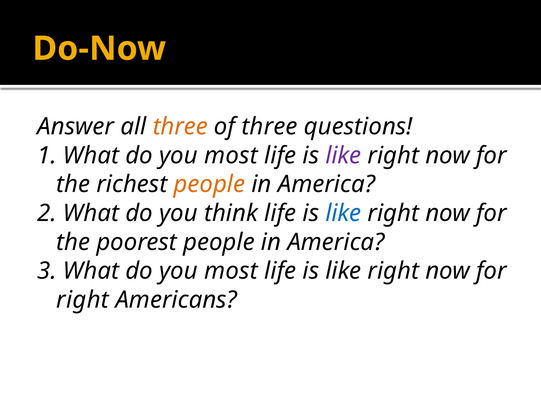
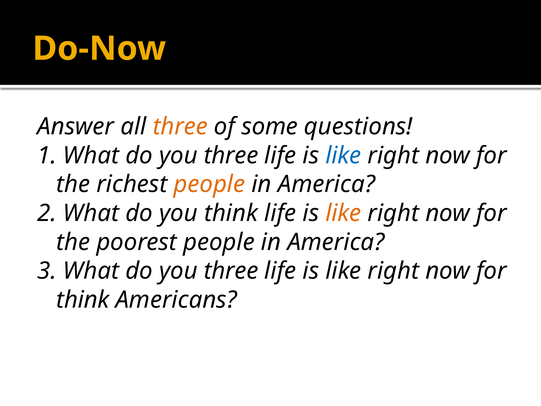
of three: three -> some
most at (231, 155): most -> three
like at (343, 155) colour: purple -> blue
like at (343, 213) colour: blue -> orange
most at (231, 271): most -> three
right at (83, 300): right -> think
